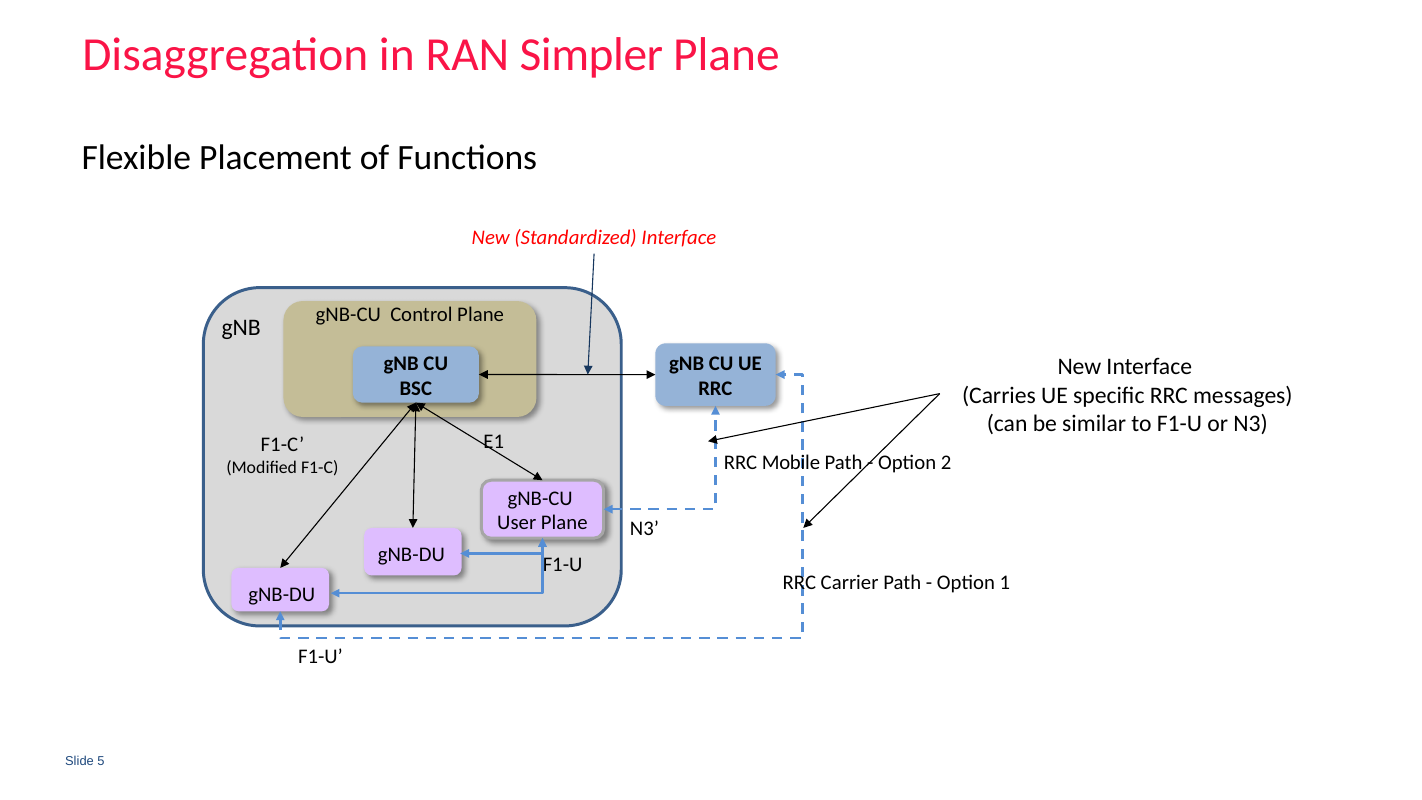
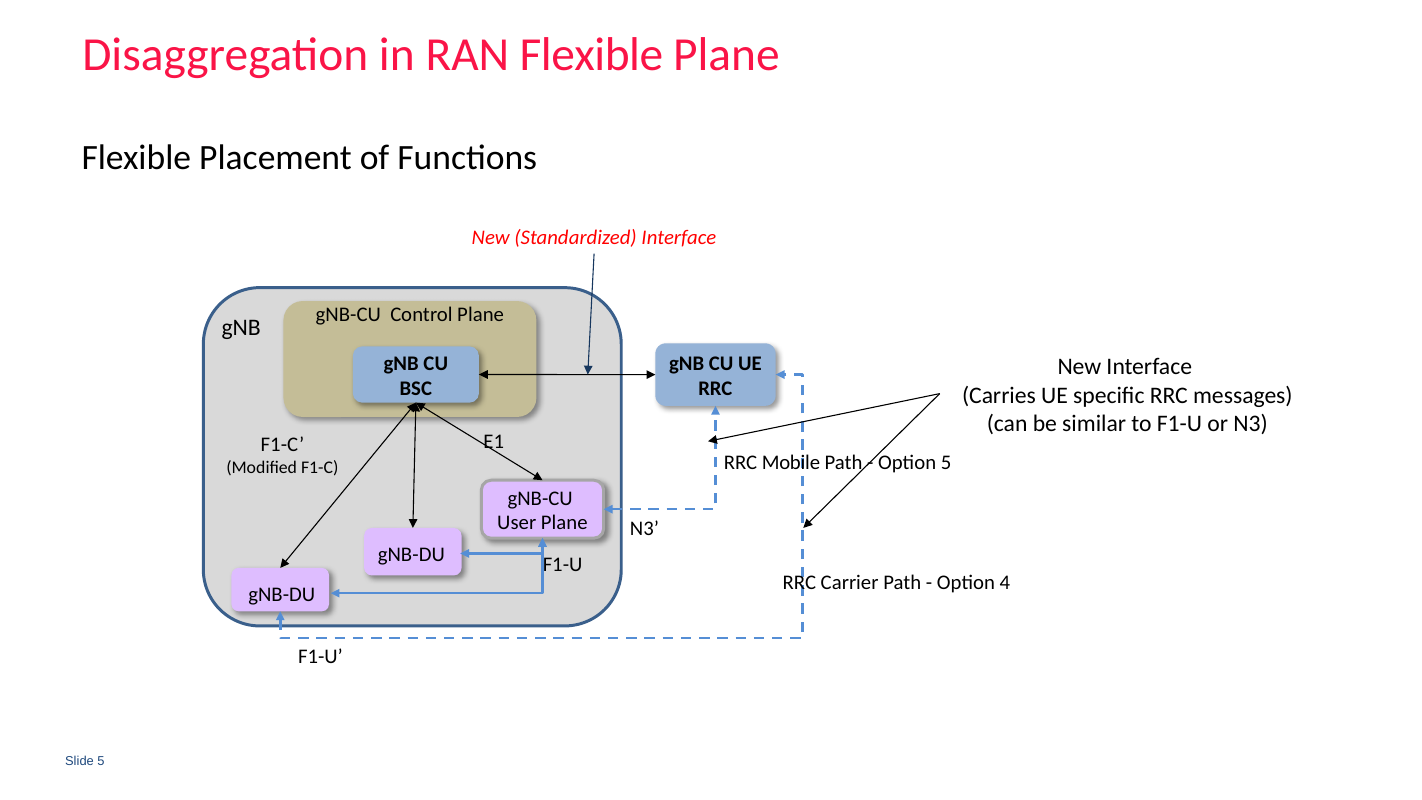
RAN Simpler: Simpler -> Flexible
Option 2: 2 -> 5
1: 1 -> 4
